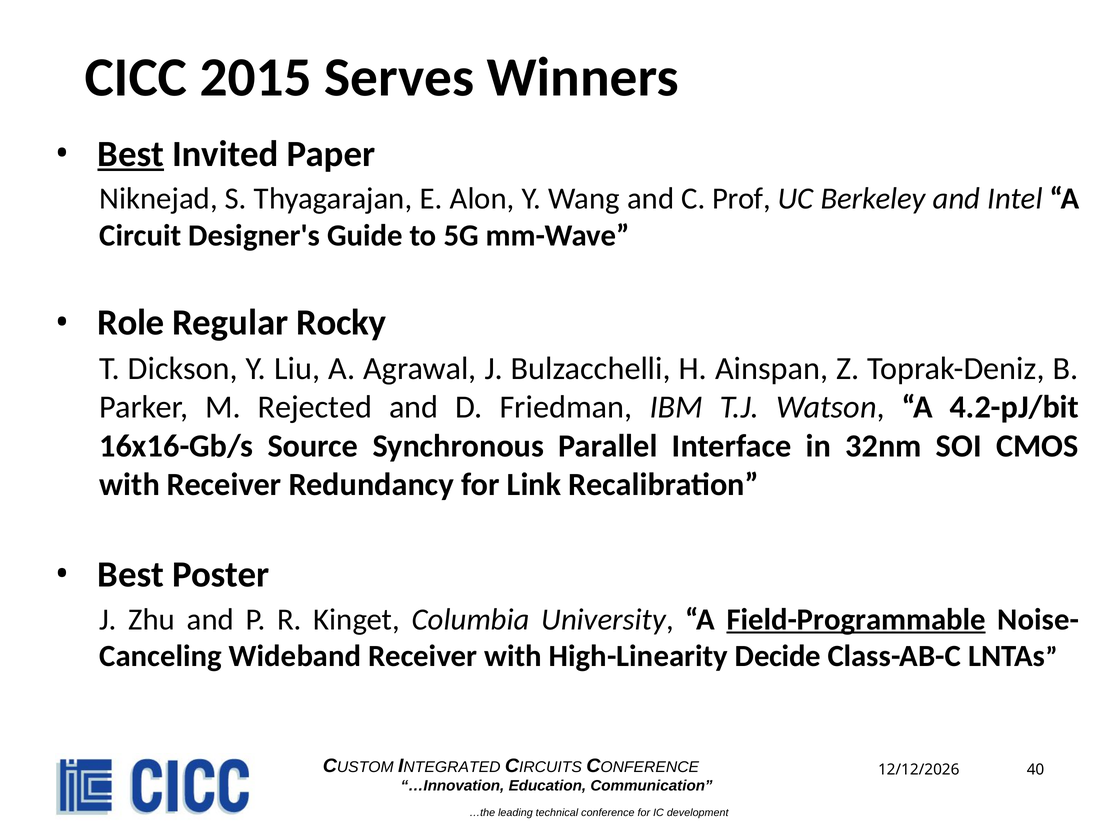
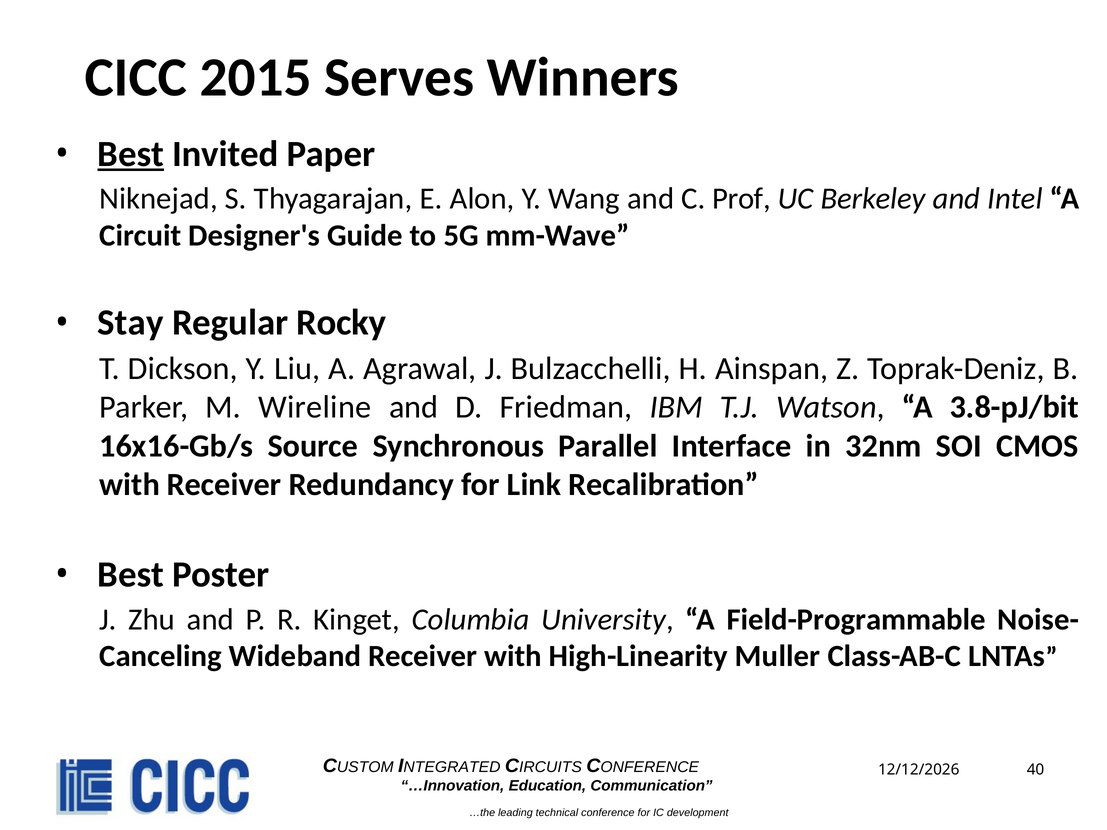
Role: Role -> Stay
Rejected: Rejected -> Wireline
4.2-pJ/bit: 4.2-pJ/bit -> 3.8-pJ/bit
Field-Programmable underline: present -> none
Decide: Decide -> Muller
